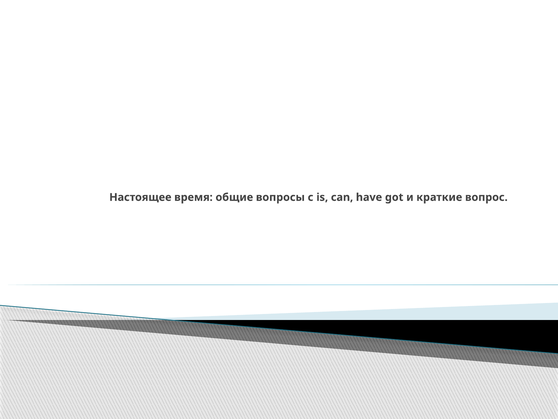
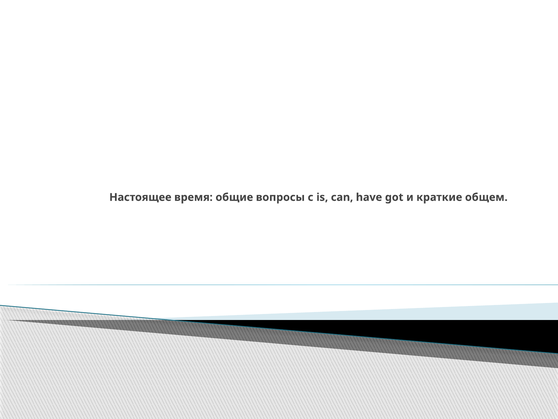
вопрос: вопрос -> общем
